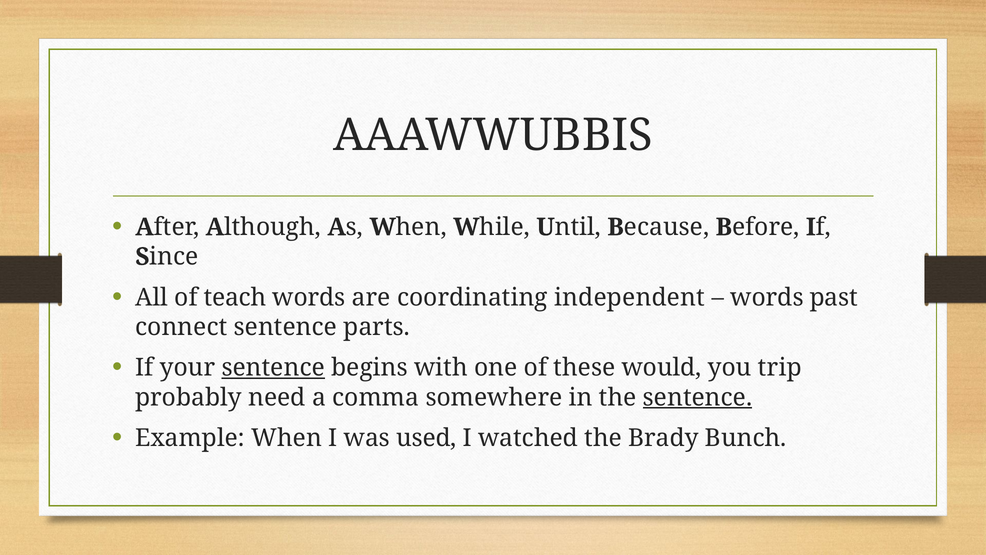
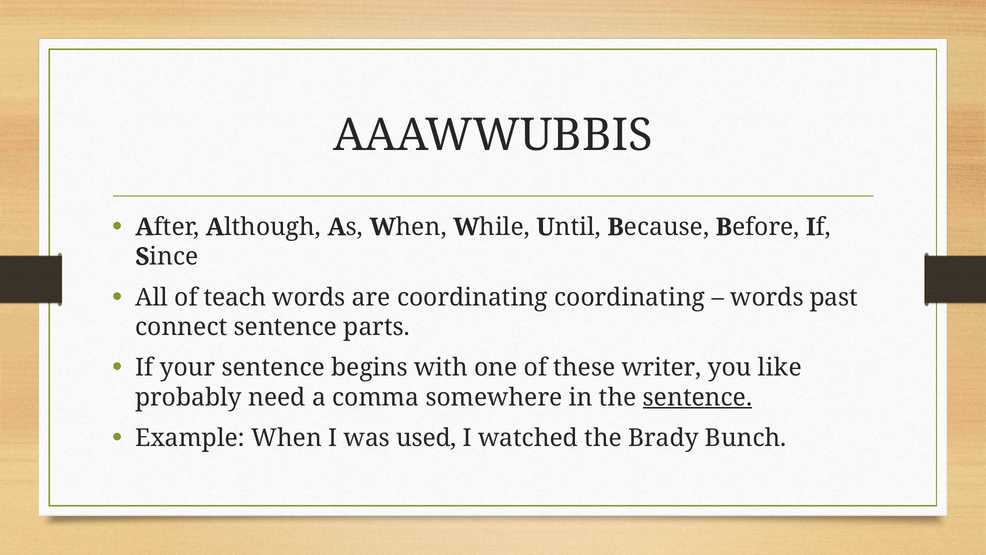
coordinating independent: independent -> coordinating
sentence at (273, 368) underline: present -> none
would: would -> writer
trip: trip -> like
